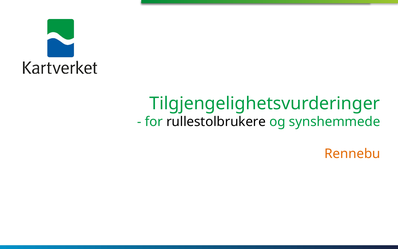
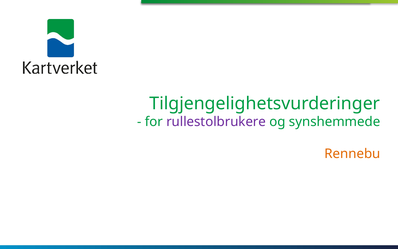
rullestolbrukere colour: black -> purple
